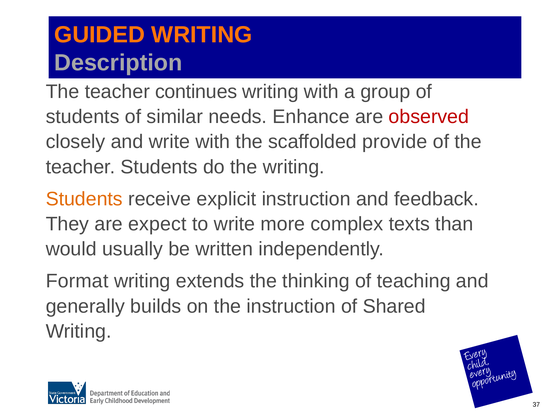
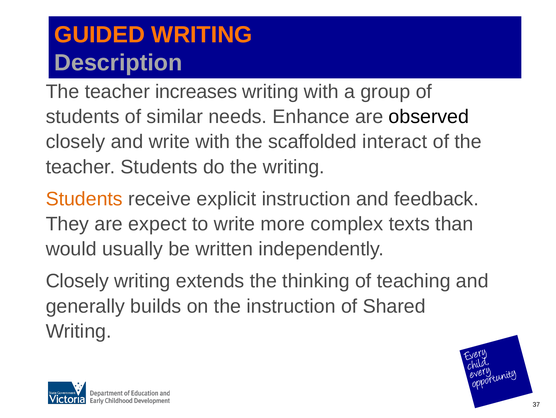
continues: continues -> increases
observed colour: red -> black
provide: provide -> interact
Format at (77, 281): Format -> Closely
